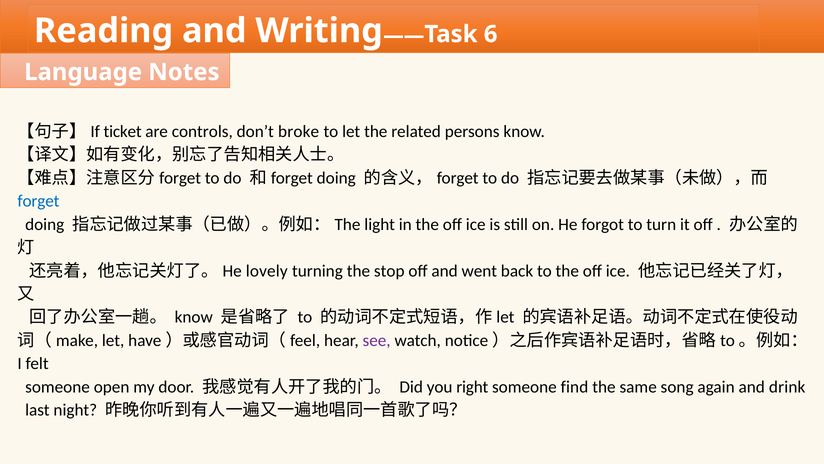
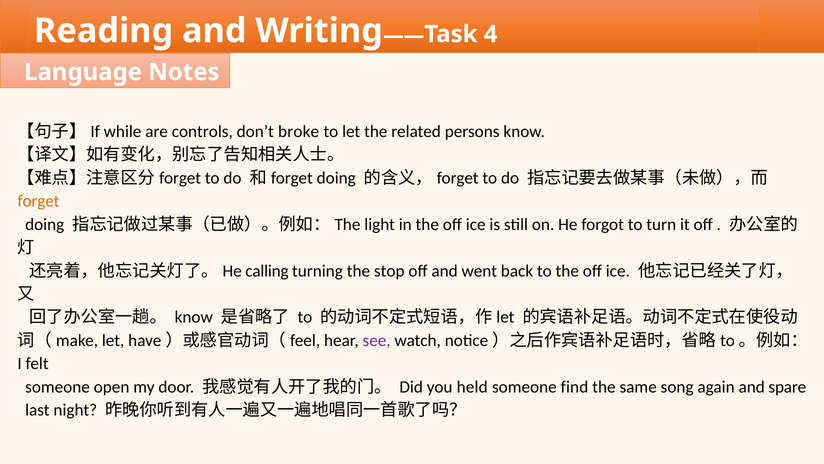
6: 6 -> 4
ticket: ticket -> while
forget colour: blue -> orange
lovely: lovely -> calling
right: right -> held
drink: drink -> spare
